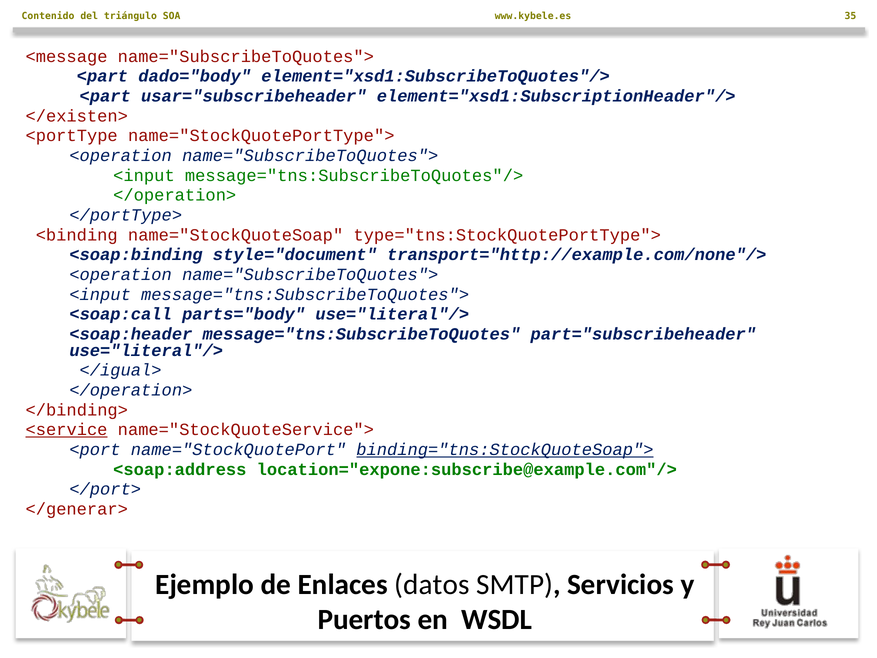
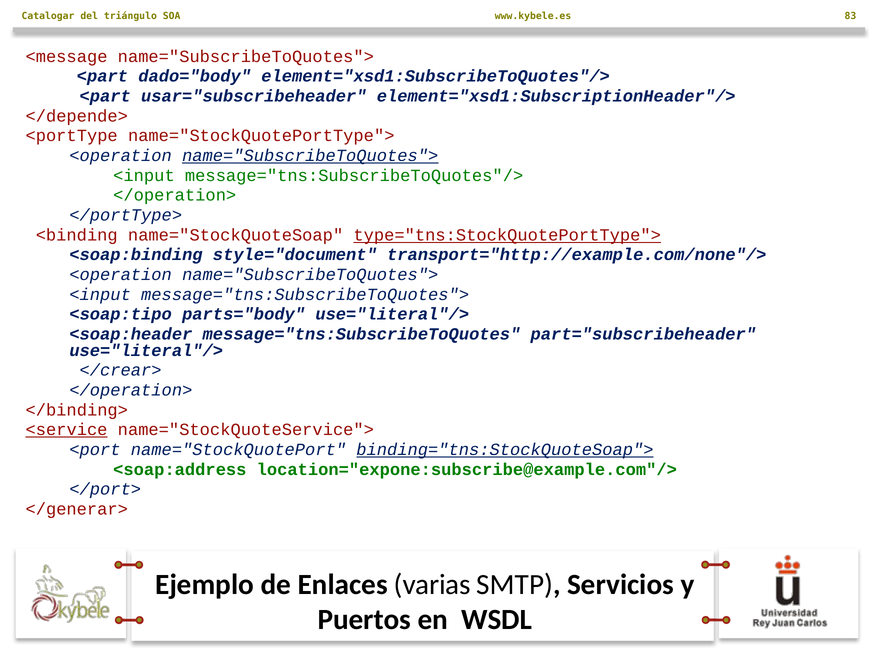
Contenido: Contenido -> Catalogar
35: 35 -> 83
</existen>: </existen> -> </depende>
name="SubscribeToQuotes"> at (310, 156) underline: none -> present
type="tns:StockQuotePortType"> underline: none -> present
<soap:call: <soap:call -> <soap:tipo
</igual>: </igual> -> </crear>
datos: datos -> varias
